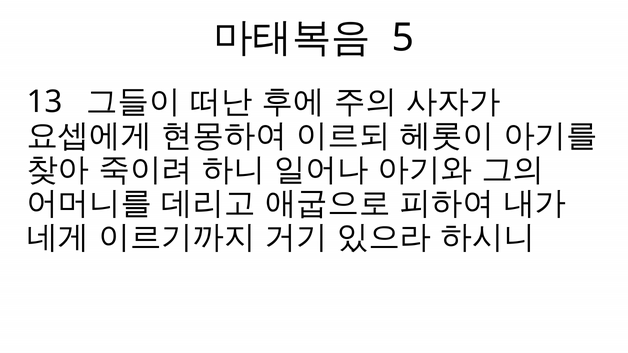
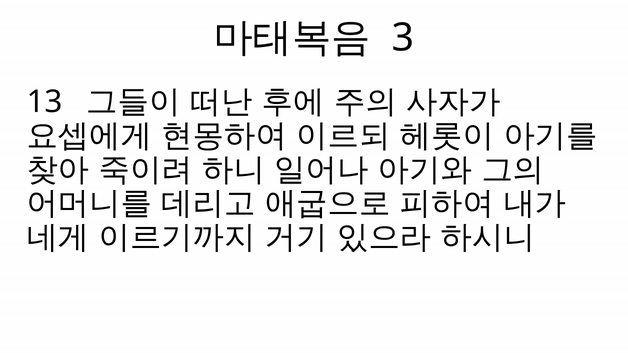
5: 5 -> 3
